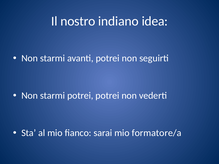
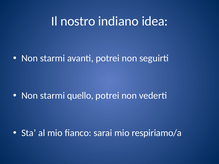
starmi potrei: potrei -> quello
formatore/a: formatore/a -> respiriamo/a
